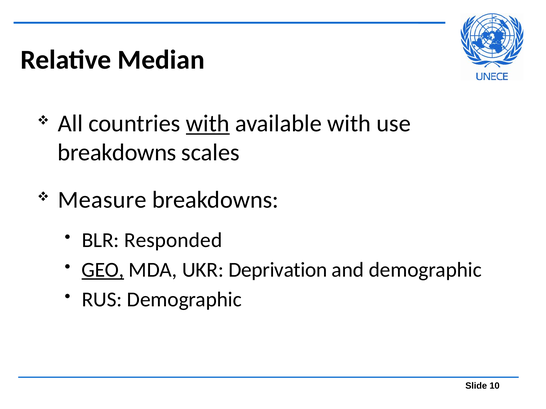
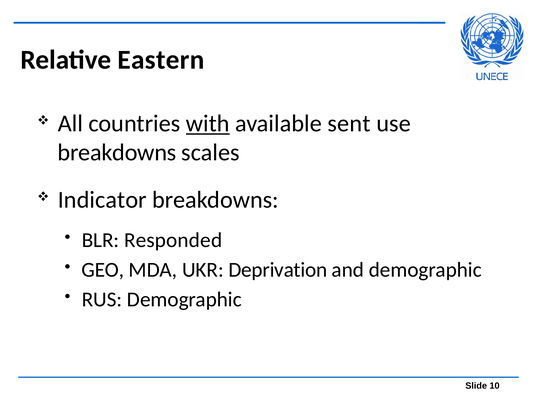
Median: Median -> Eastern
available with: with -> sent
Measure: Measure -> Indicator
GEO underline: present -> none
